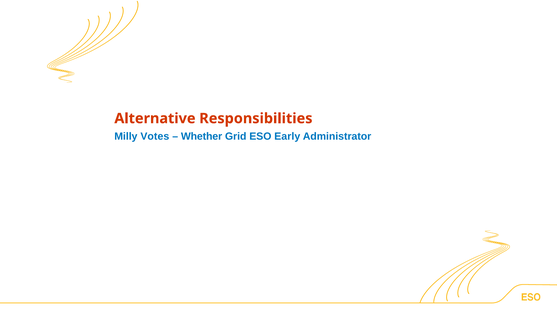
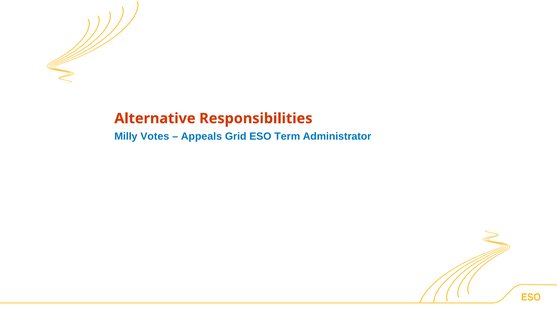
Whether: Whether -> Appeals
Early: Early -> Term
